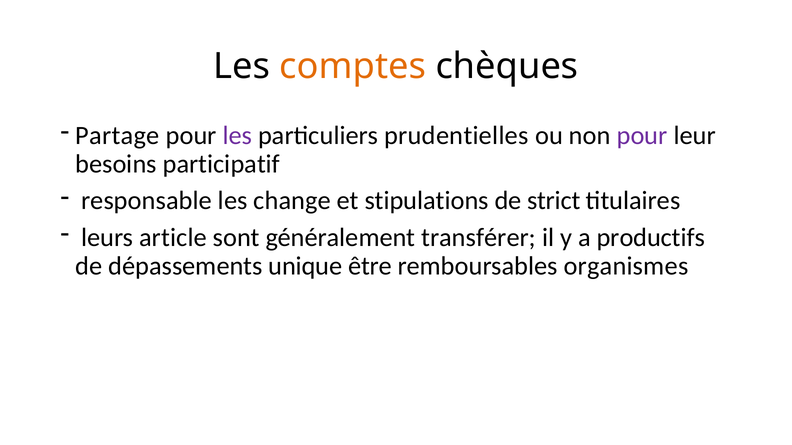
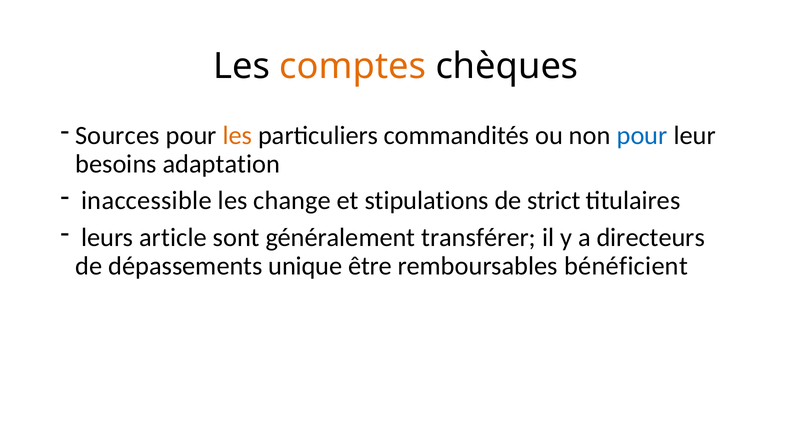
Partage: Partage -> Sources
les at (237, 136) colour: purple -> orange
prudentielles: prudentielles -> commandités
pour at (642, 136) colour: purple -> blue
participatif: participatif -> adaptation
responsable: responsable -> inaccessible
productifs: productifs -> directeurs
organismes: organismes -> bénéficient
